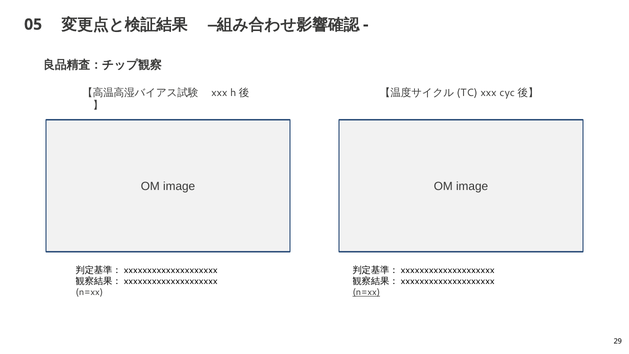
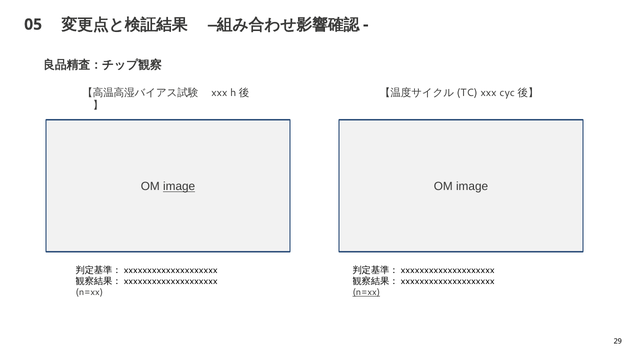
image at (179, 186) underline: none -> present
